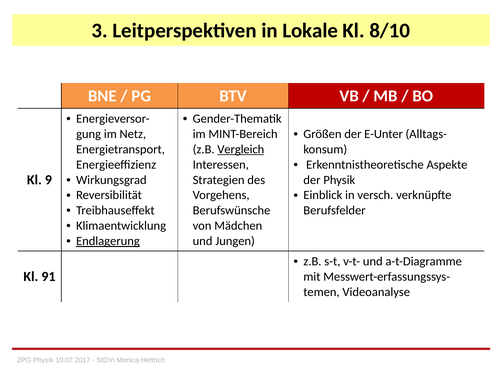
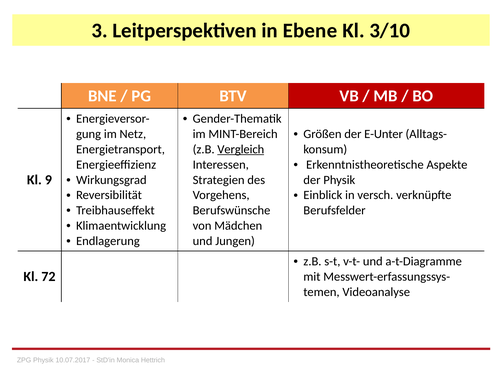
Lokale: Lokale -> Ebene
8/10: 8/10 -> 3/10
Endlagerung underline: present -> none
91: 91 -> 72
